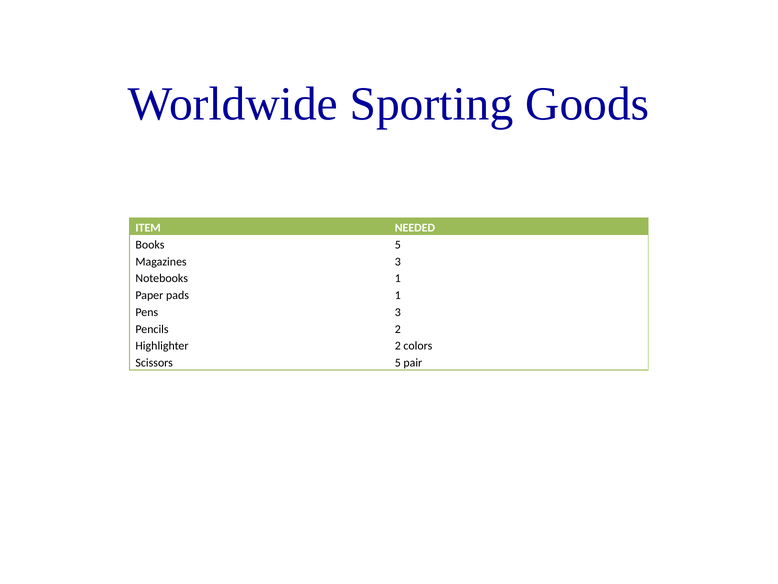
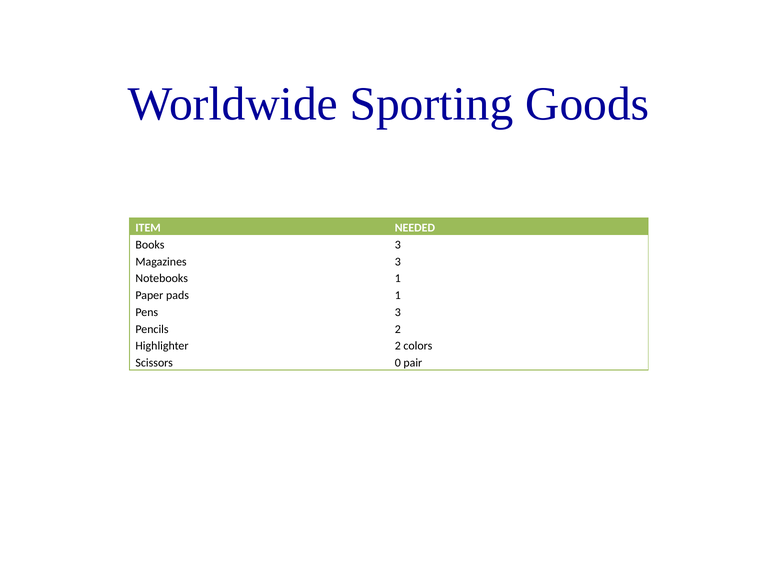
Books 5: 5 -> 3
Scissors 5: 5 -> 0
